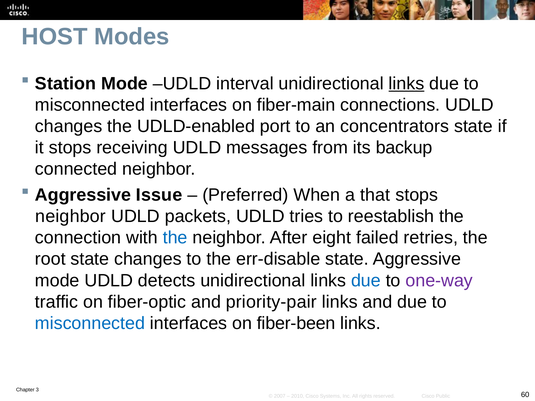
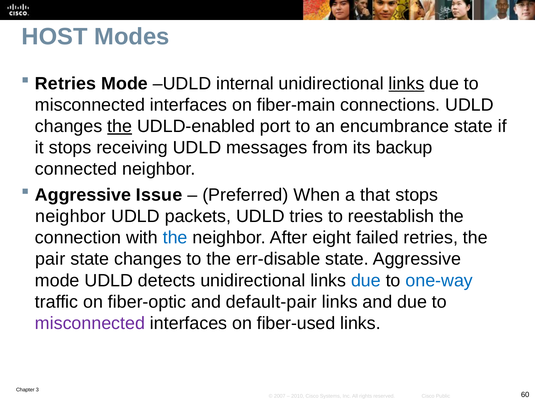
Station at (66, 84): Station -> Retries
interval: interval -> internal
the at (120, 126) underline: none -> present
concentrators: concentrators -> encumbrance
root: root -> pair
one-way colour: purple -> blue
priority-pair: priority-pair -> default-pair
misconnected at (90, 323) colour: blue -> purple
fiber-been: fiber-been -> fiber-used
